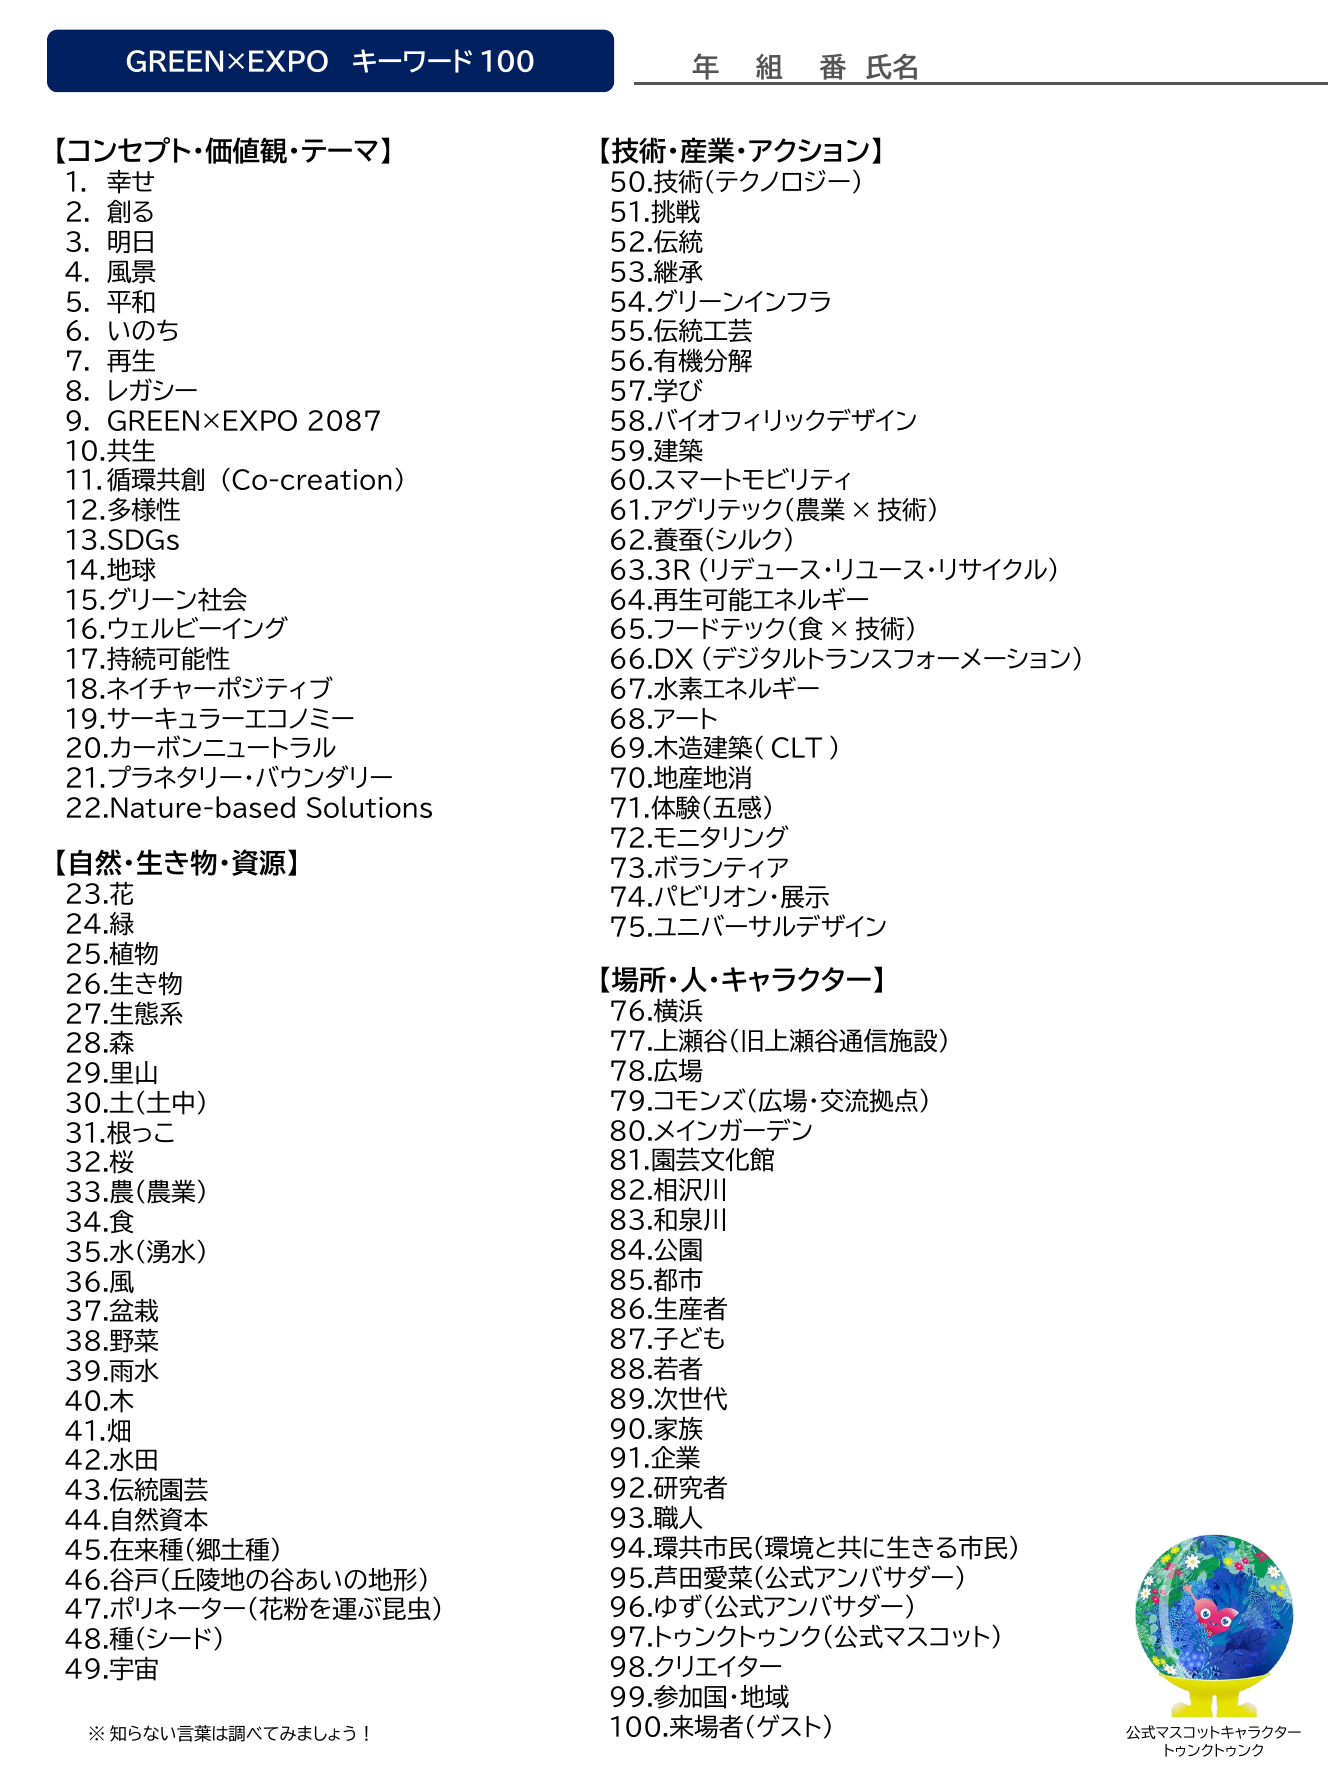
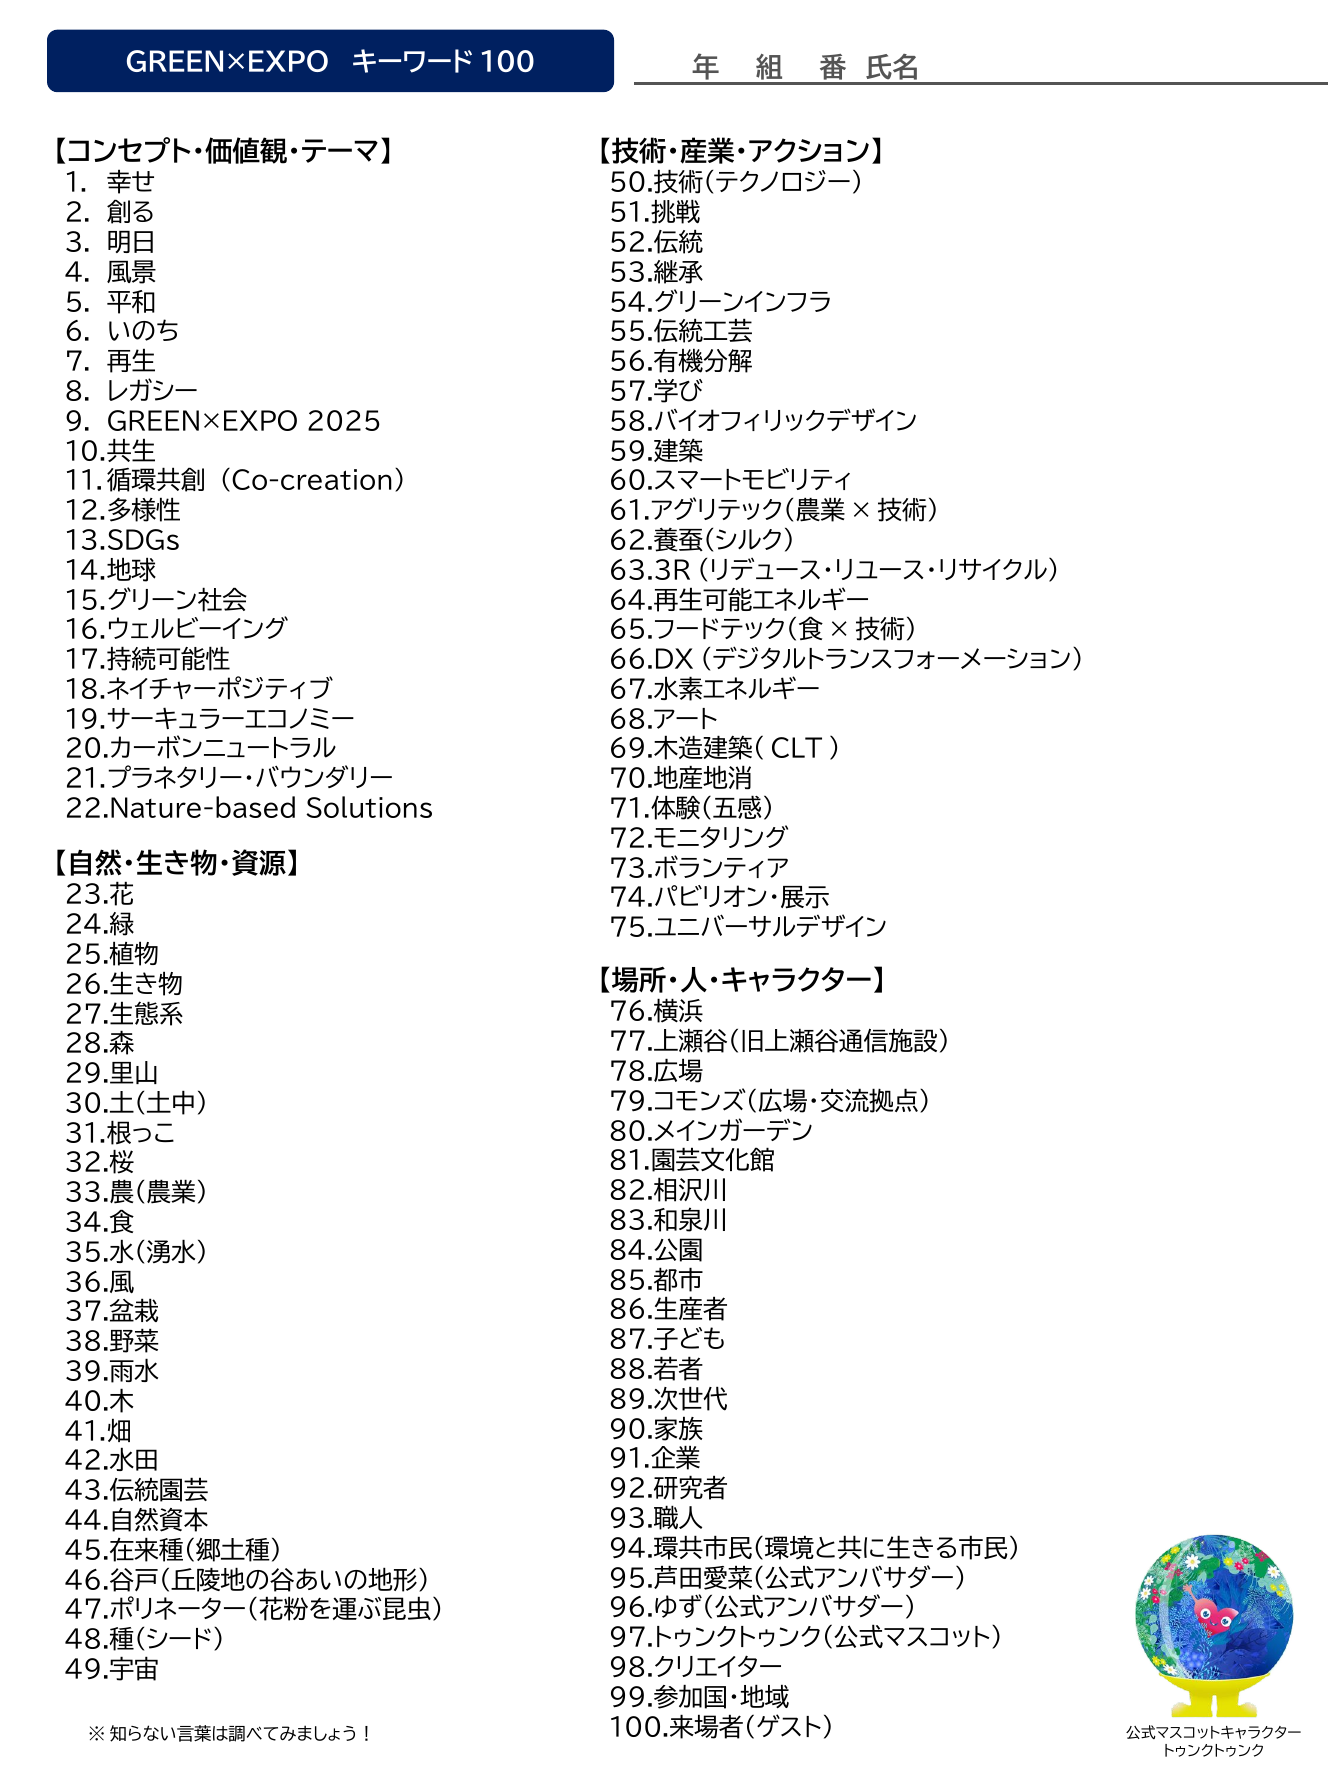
2087: 2087 -> 2025
